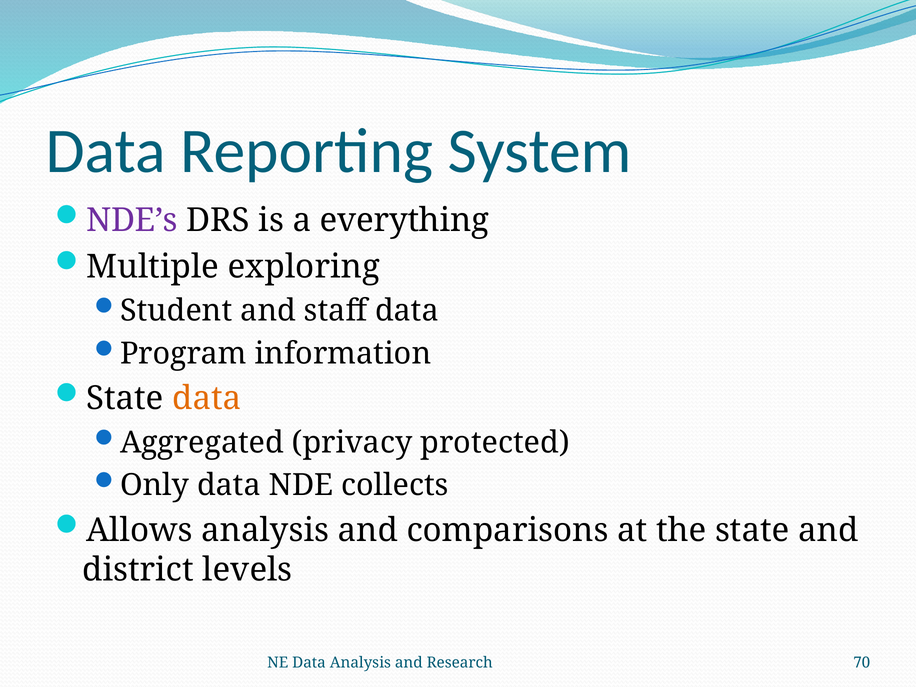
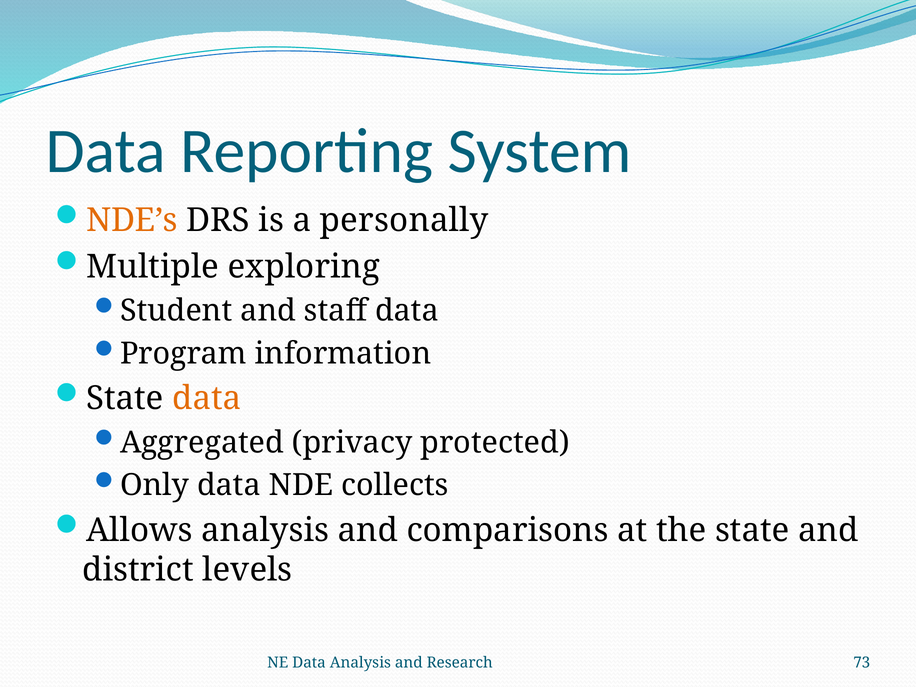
NDE’s colour: purple -> orange
everything: everything -> personally
70: 70 -> 73
